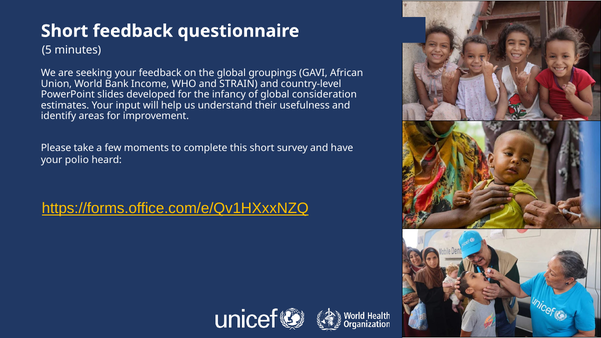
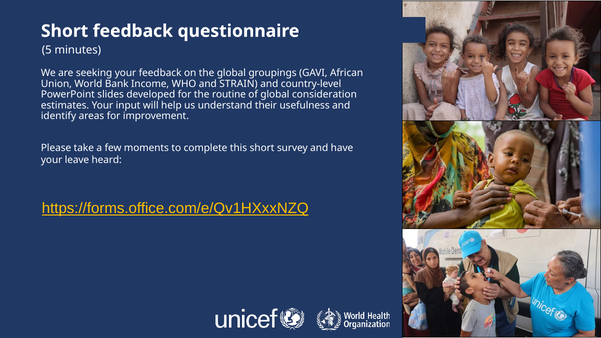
infancy: infancy -> routine
polio: polio -> leave
